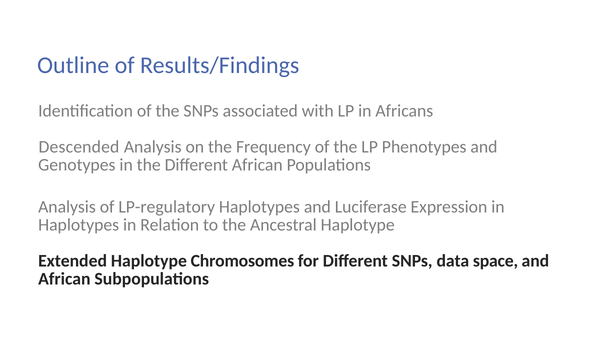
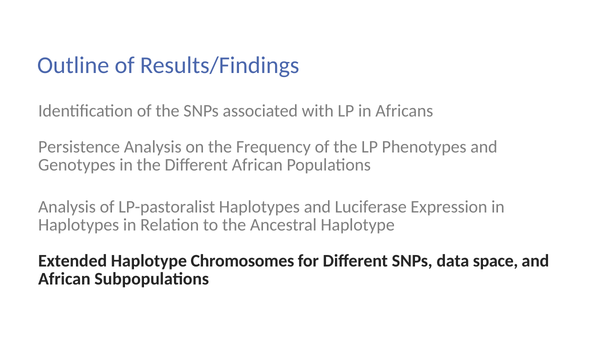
Descended: Descended -> Persistence
LP-regulatory: LP-regulatory -> LP-pastoralist
